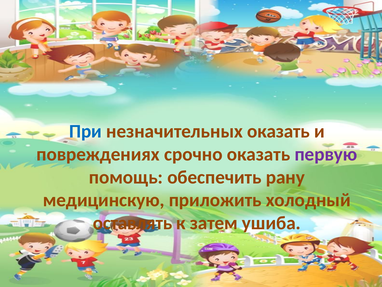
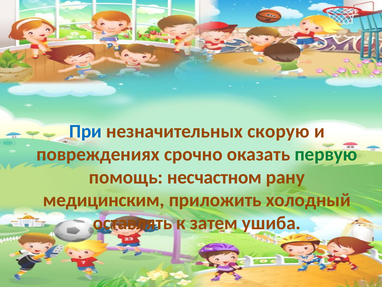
незначительных оказать: оказать -> скорую
первую colour: purple -> green
обеспечить: обеспечить -> несчастном
медицинскую: медицинскую -> медицинским
